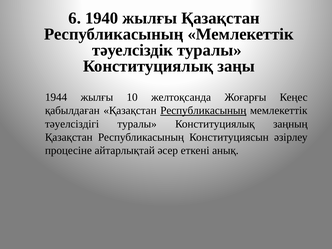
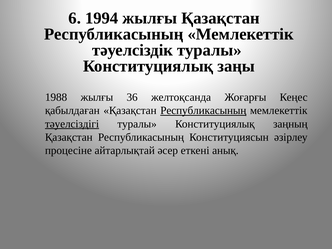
1940: 1940 -> 1994
1944: 1944 -> 1988
10: 10 -> 36
тәуелсіздігі underline: none -> present
